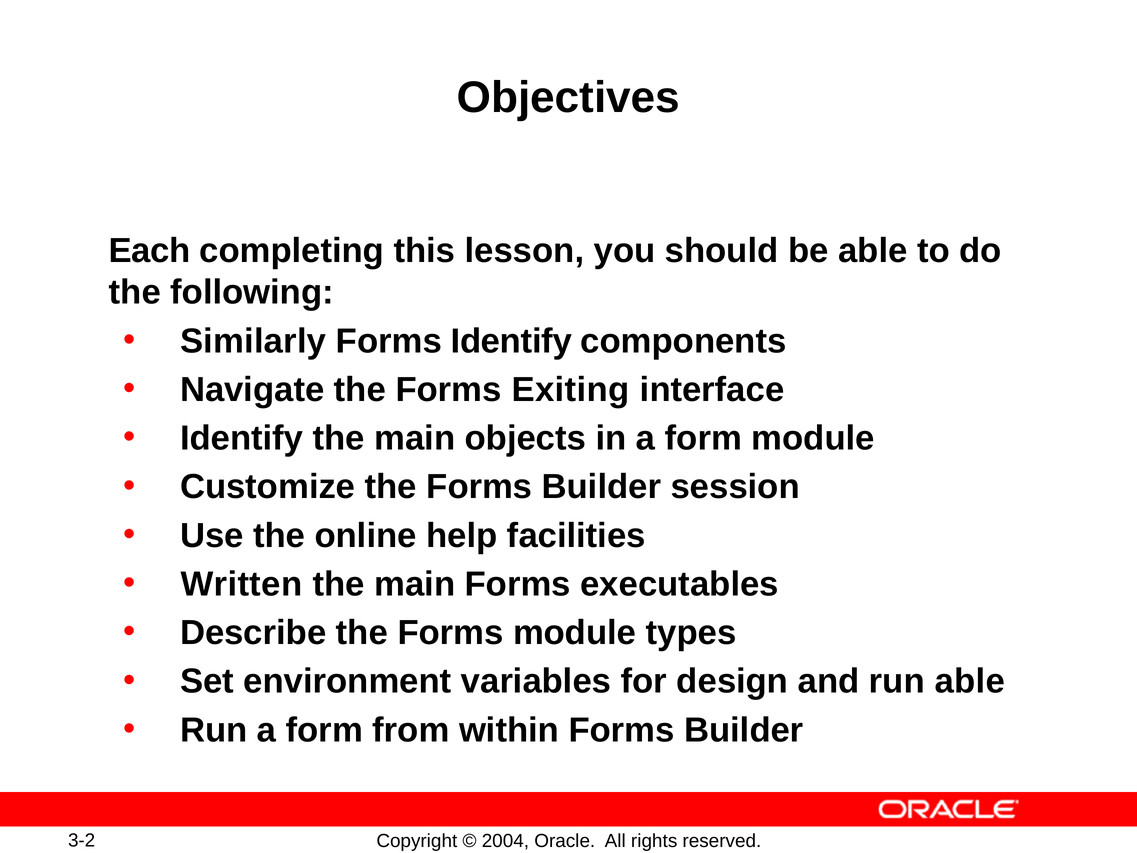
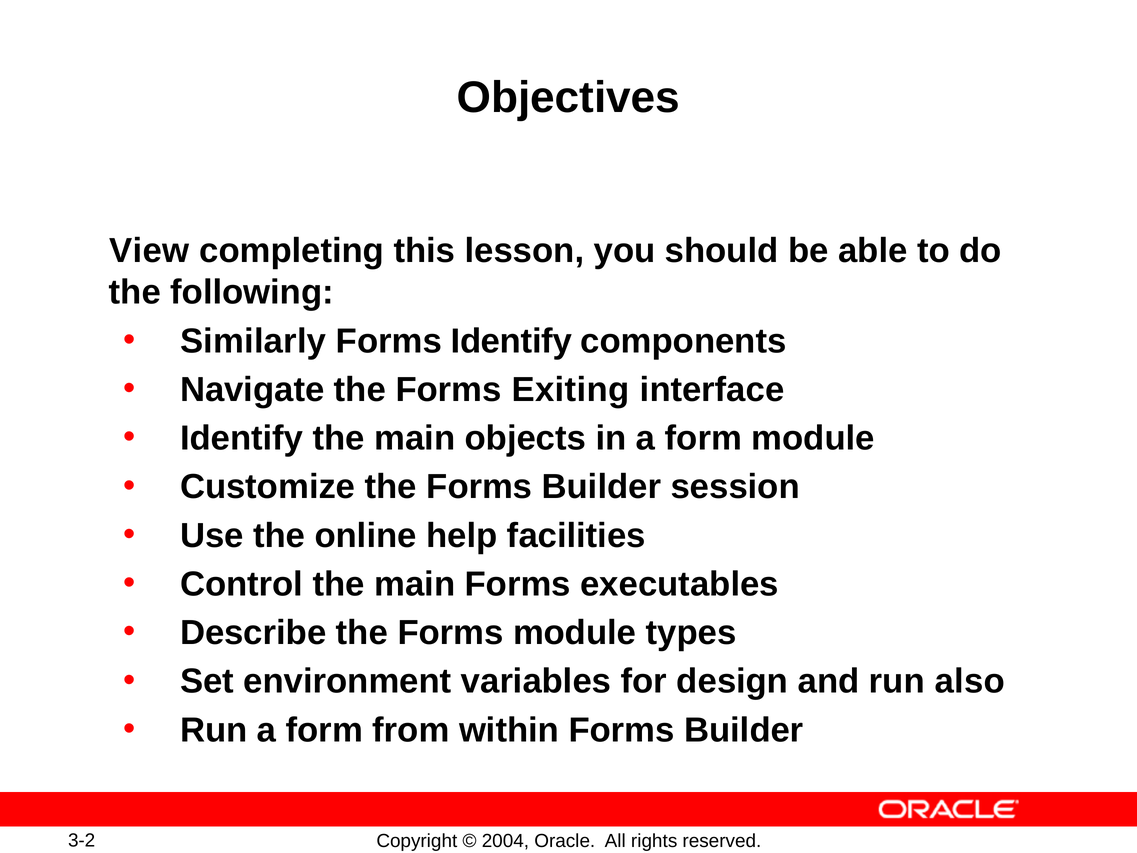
Each: Each -> View
Written: Written -> Control
run able: able -> also
